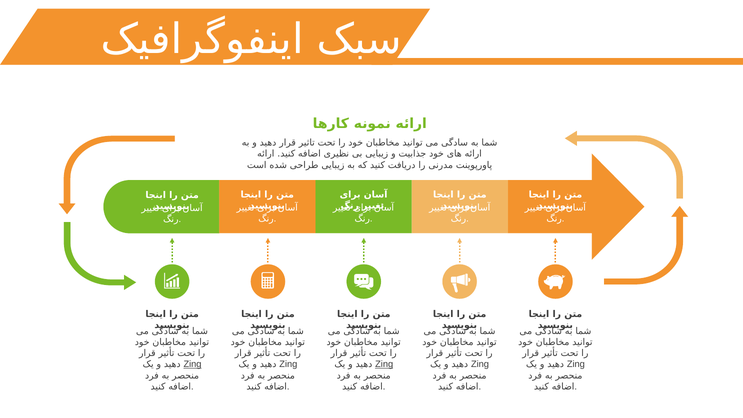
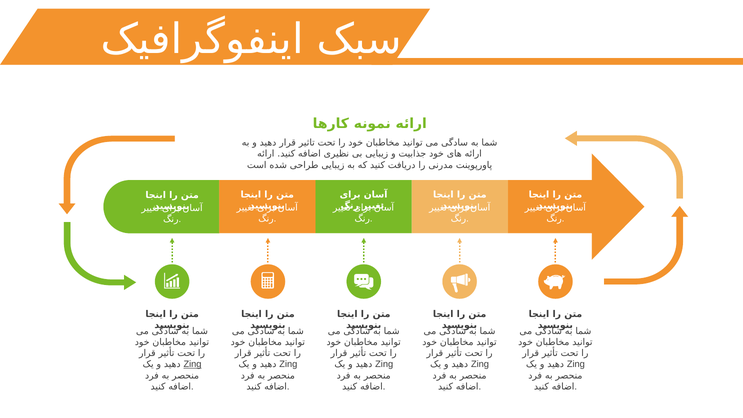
Zing at (384, 364) underline: present -> none
